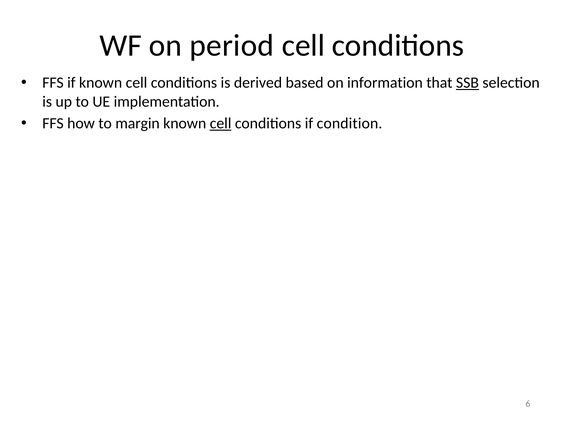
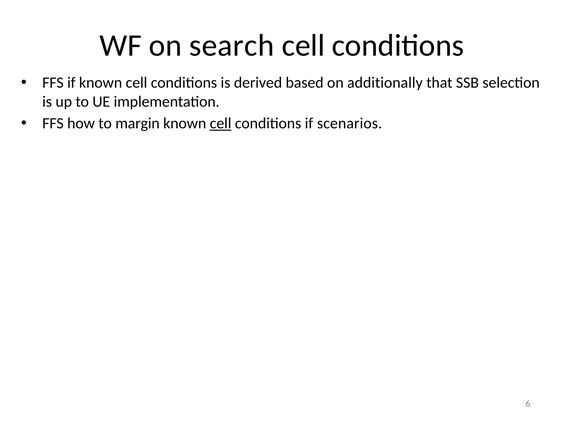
period: period -> search
information: information -> additionally
SSB underline: present -> none
condition: condition -> scenarios
